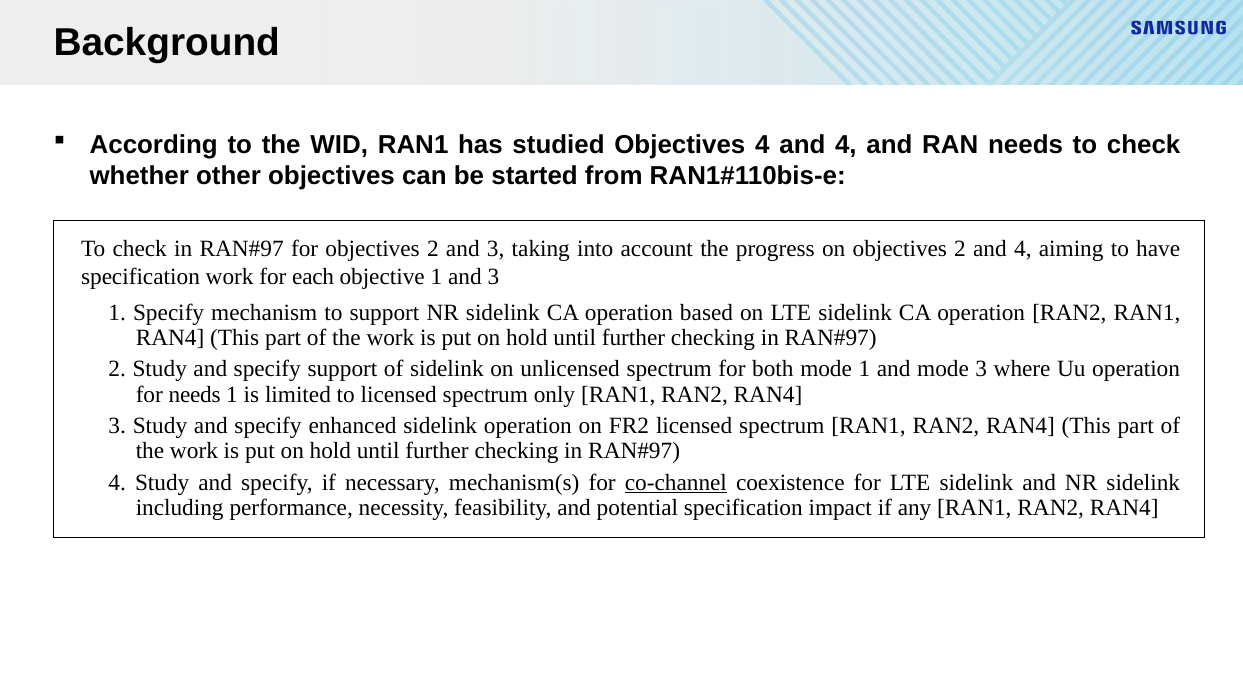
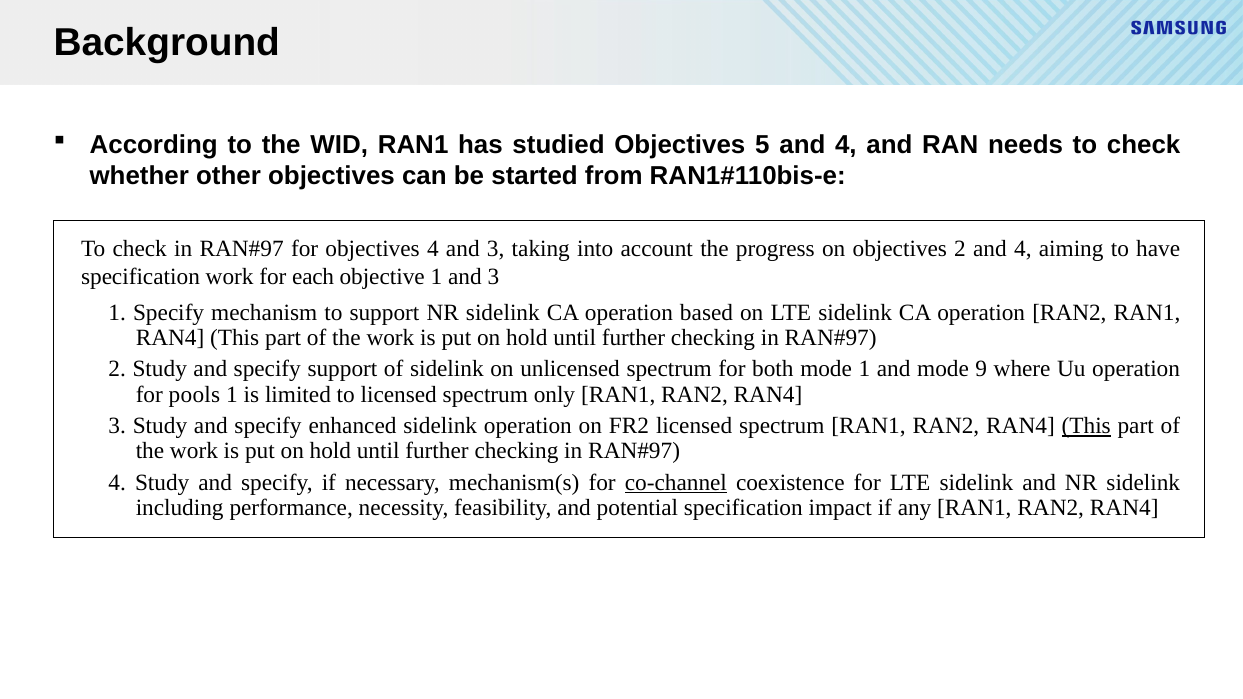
Objectives 4: 4 -> 5
for objectives 2: 2 -> 4
mode 3: 3 -> 9
for needs: needs -> pools
This at (1086, 426) underline: none -> present
